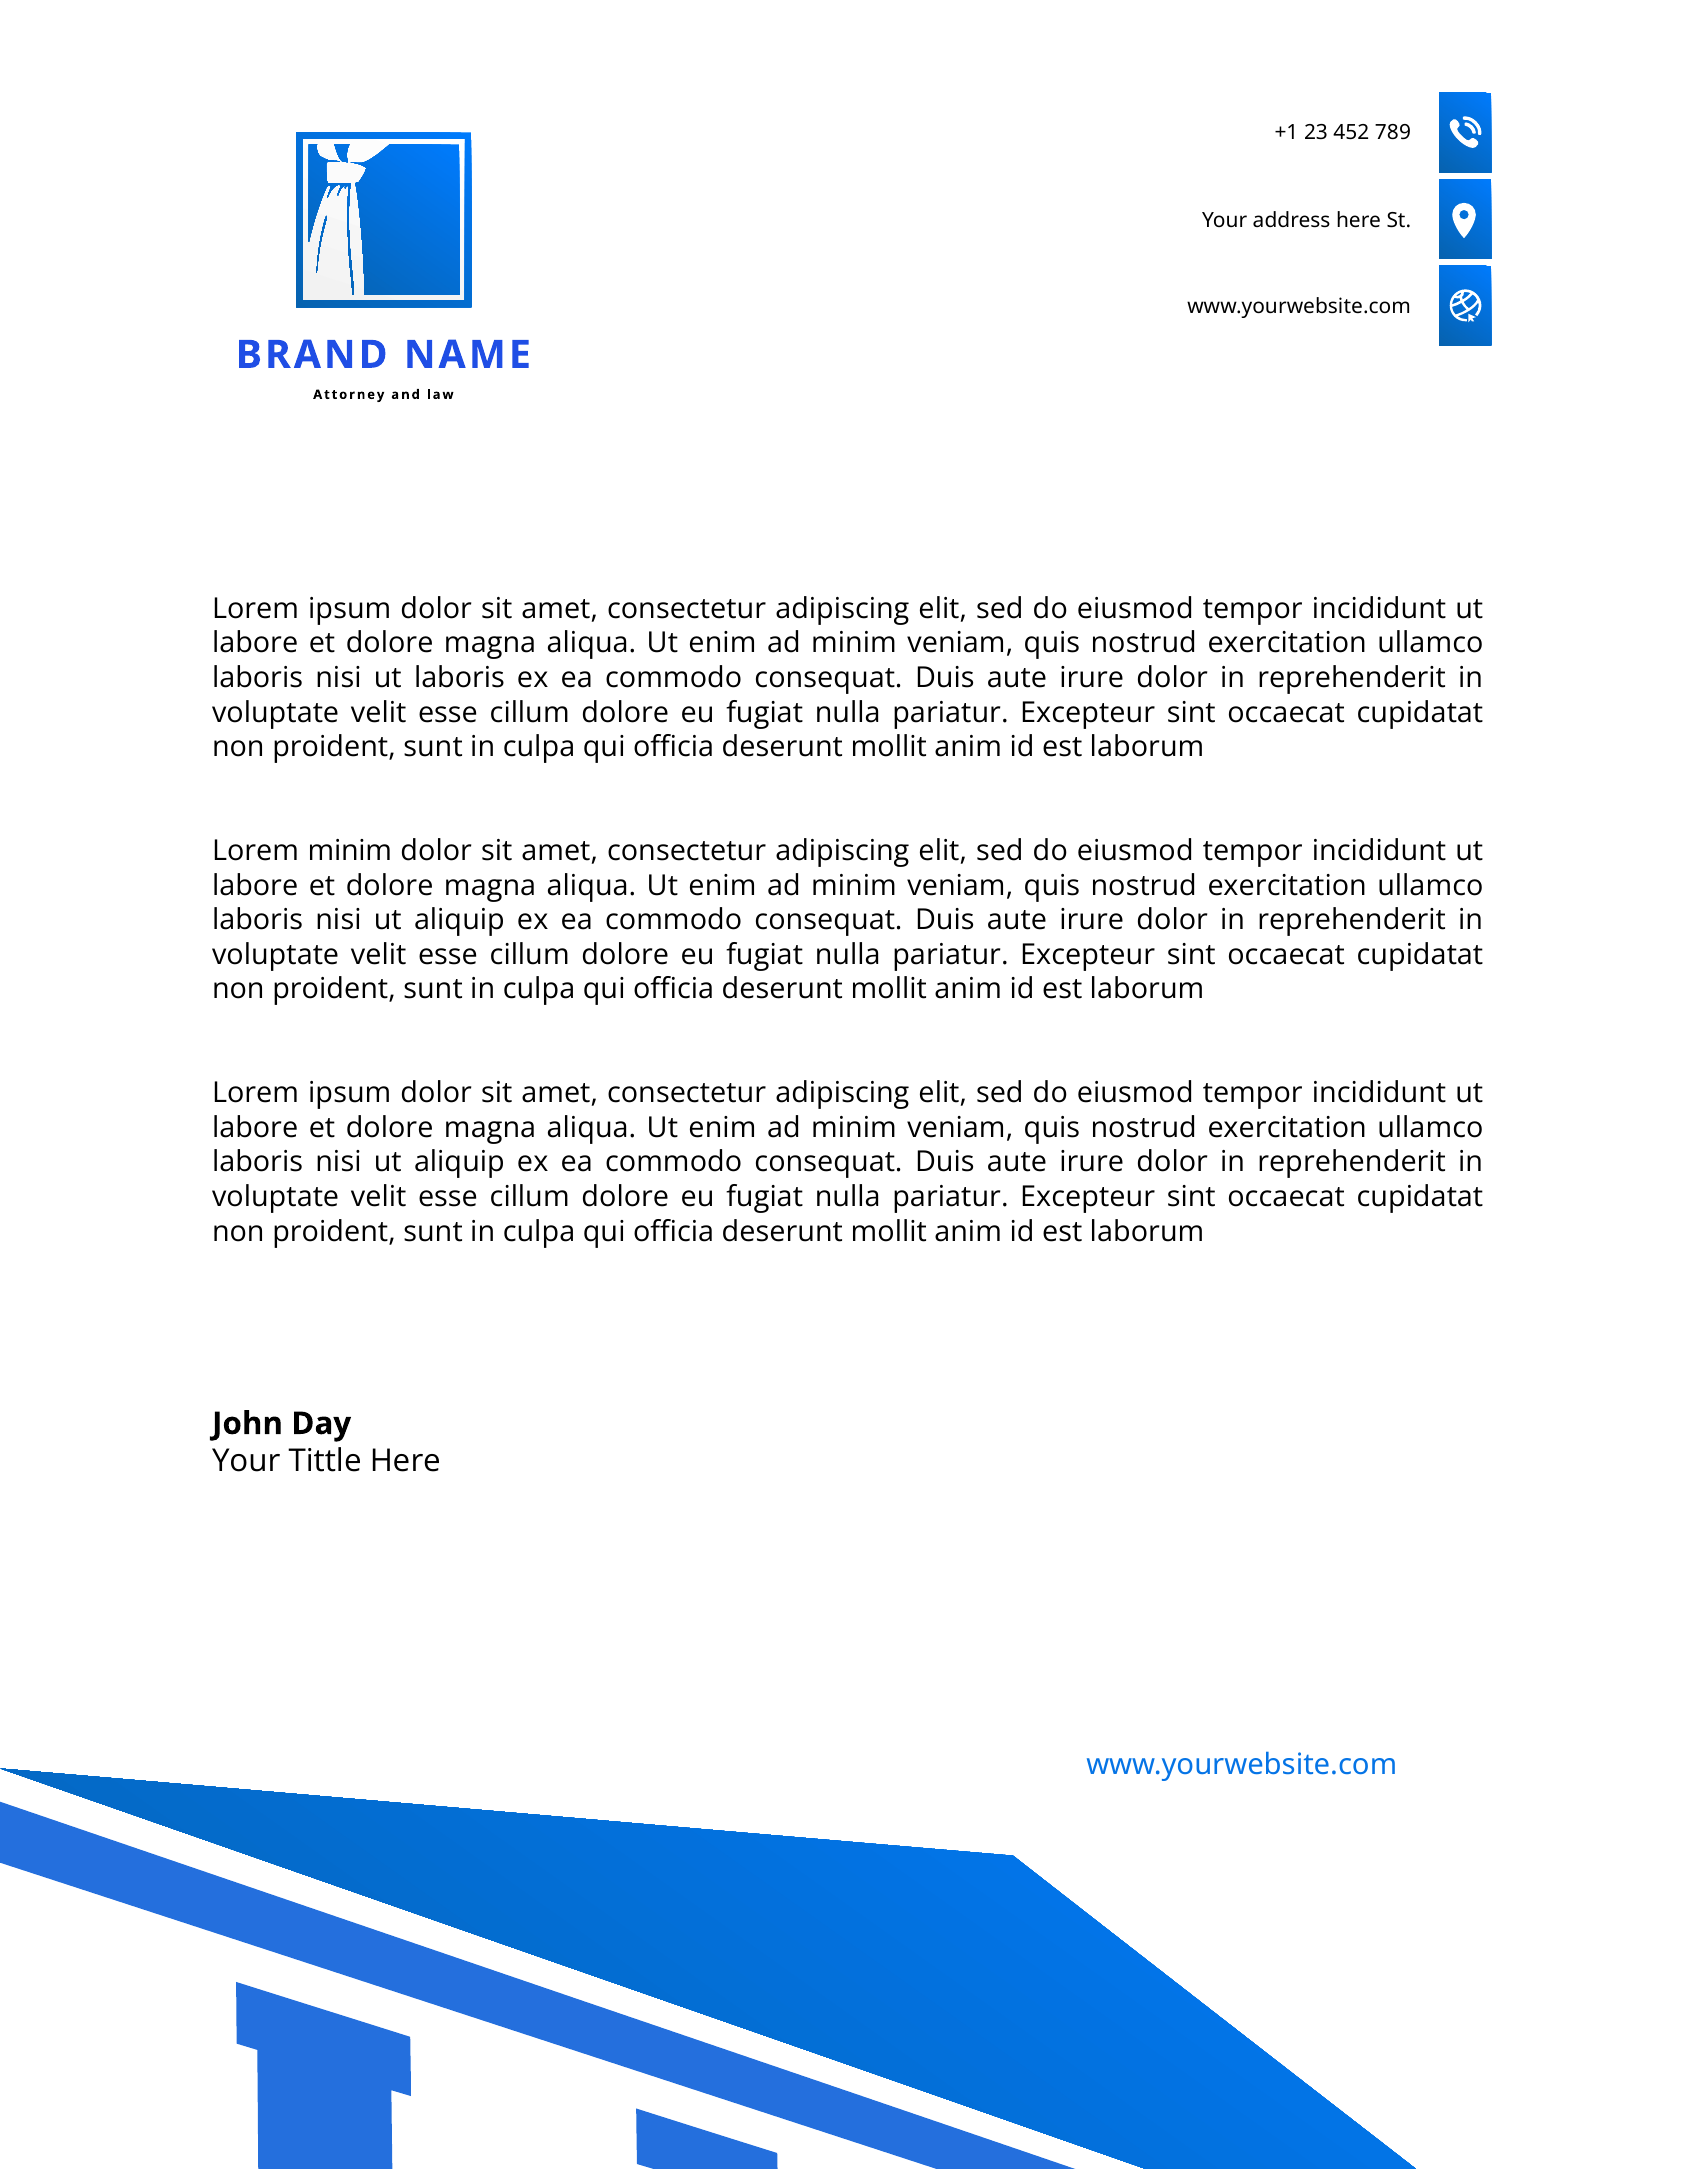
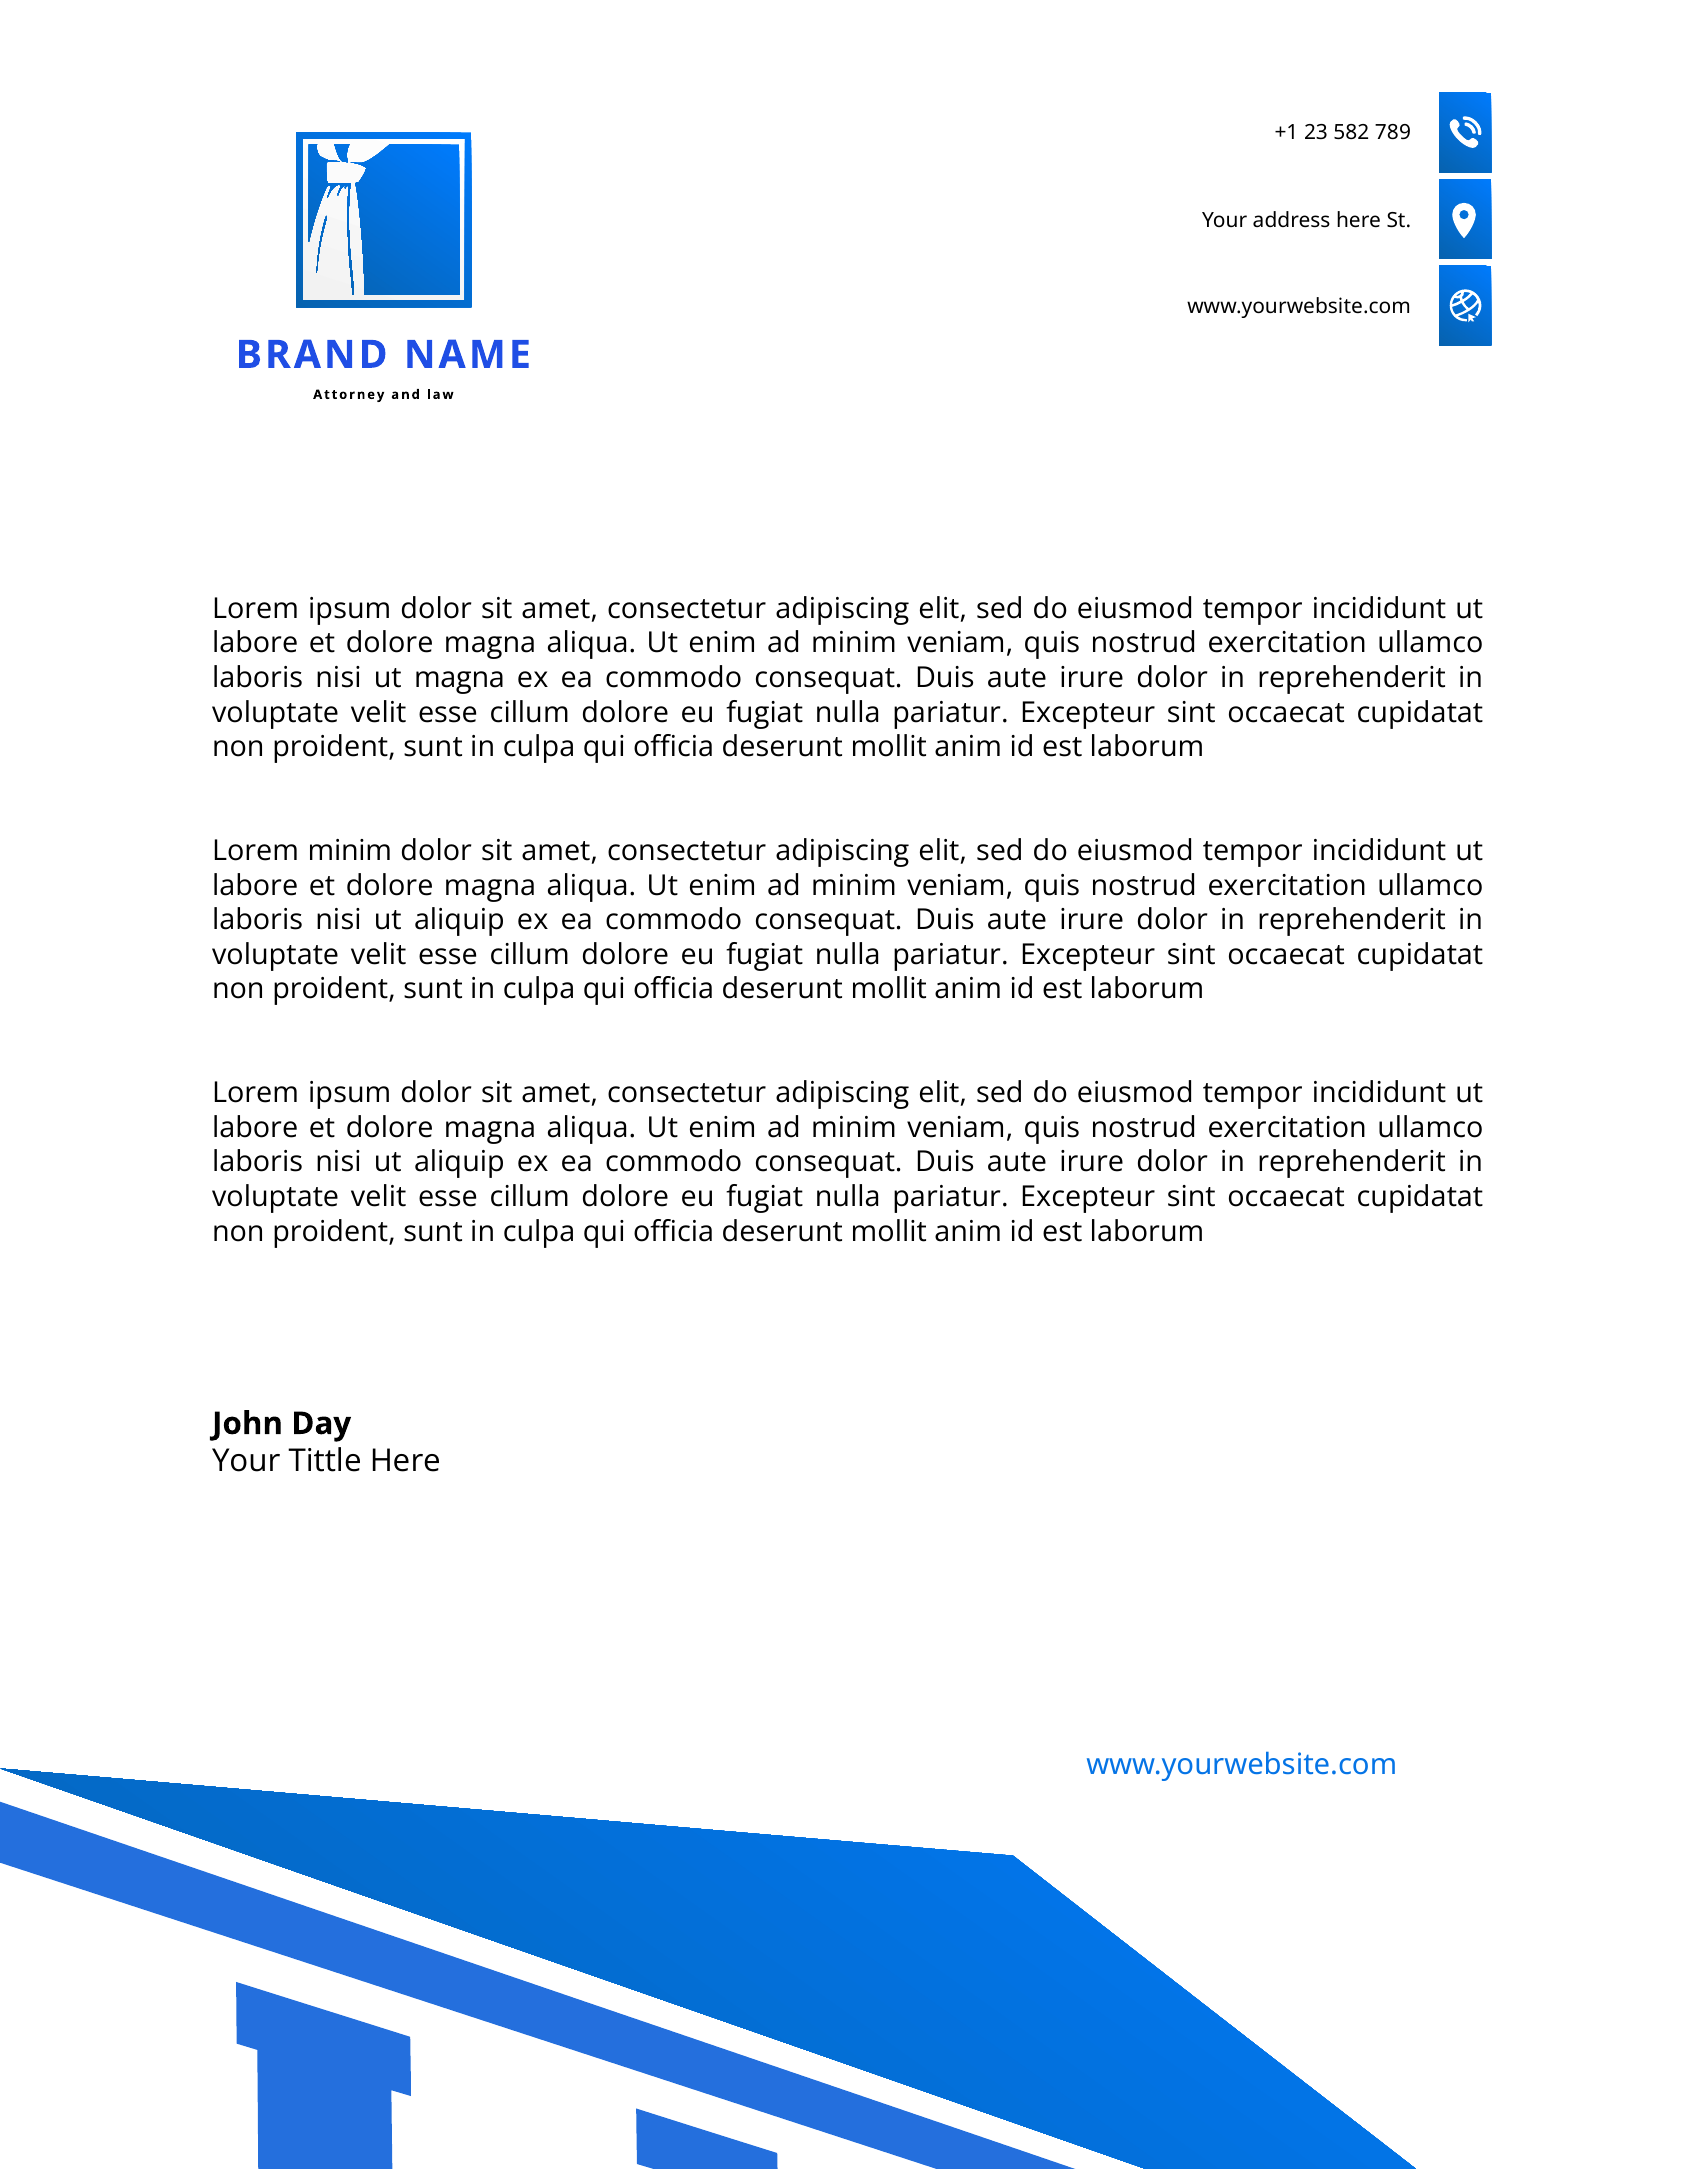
452: 452 -> 582
ut laboris: laboris -> magna
